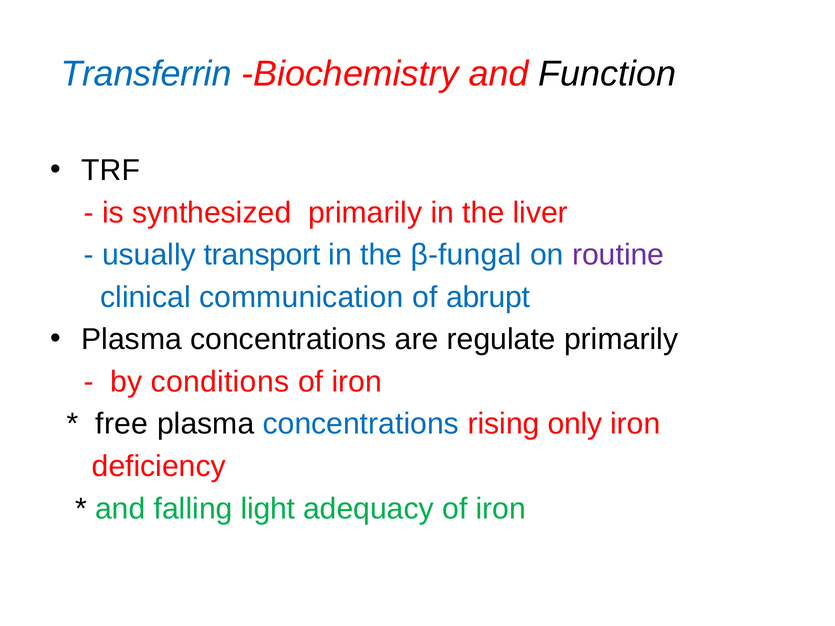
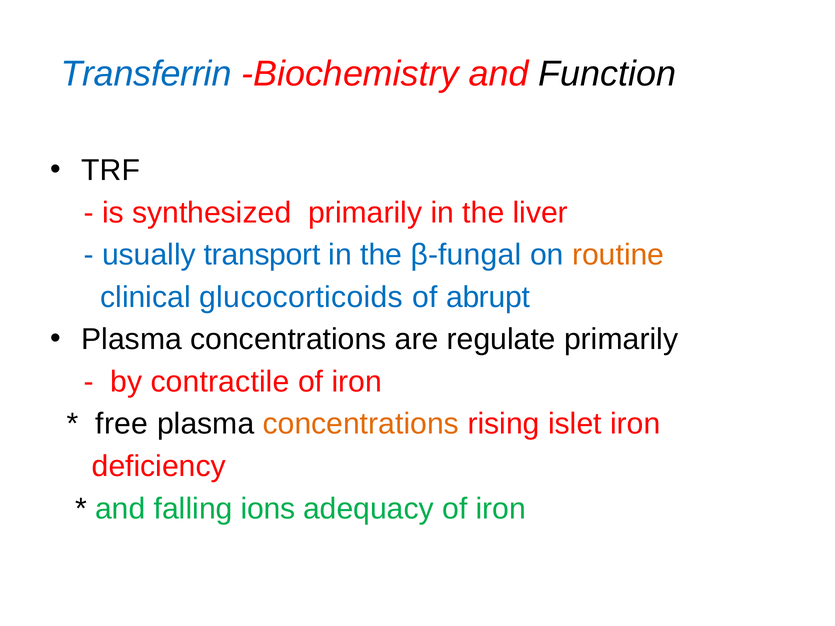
routine colour: purple -> orange
communication: communication -> glucocorticoids
conditions: conditions -> contractile
concentrations at (361, 424) colour: blue -> orange
only: only -> islet
light: light -> ions
